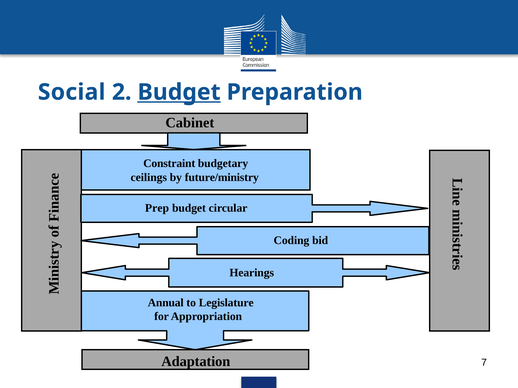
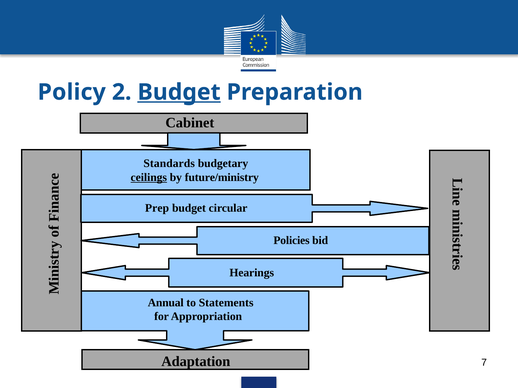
Social: Social -> Policy
Constraint: Constraint -> Standards
ceilings underline: none -> present
Coding: Coding -> Policies
Legislature: Legislature -> Statements
